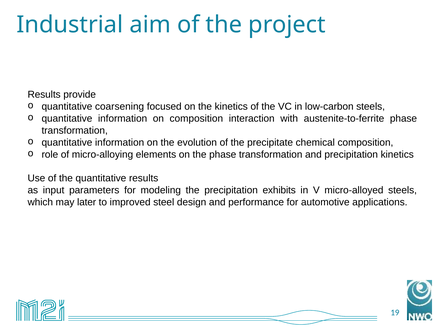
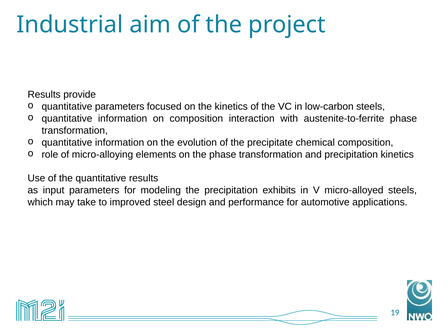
quantitative coarsening: coarsening -> parameters
later: later -> take
